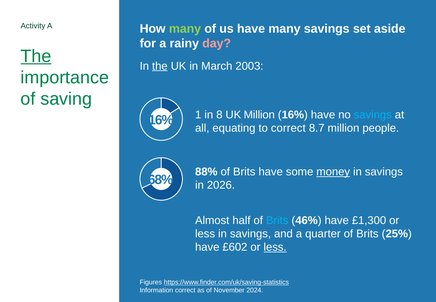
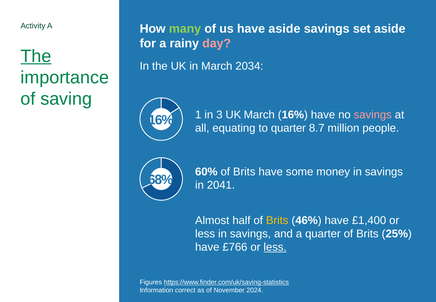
have many: many -> aside
the at (160, 66) underline: present -> none
2003: 2003 -> 2034
8: 8 -> 3
UK Million: Million -> March
savings at (373, 115) colour: light blue -> pink
to correct: correct -> quarter
88%: 88% -> 60%
money underline: present -> none
2026: 2026 -> 2041
Brits at (277, 220) colour: light blue -> yellow
£1,300: £1,300 -> £1,400
£602: £602 -> £766
